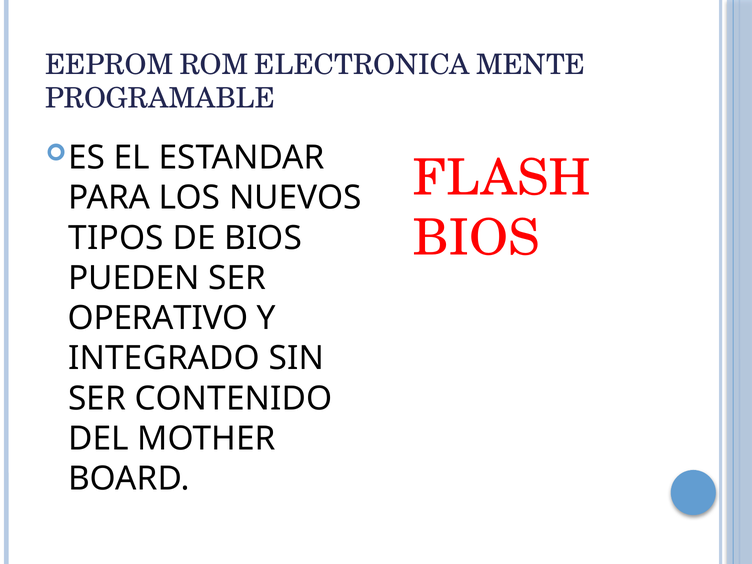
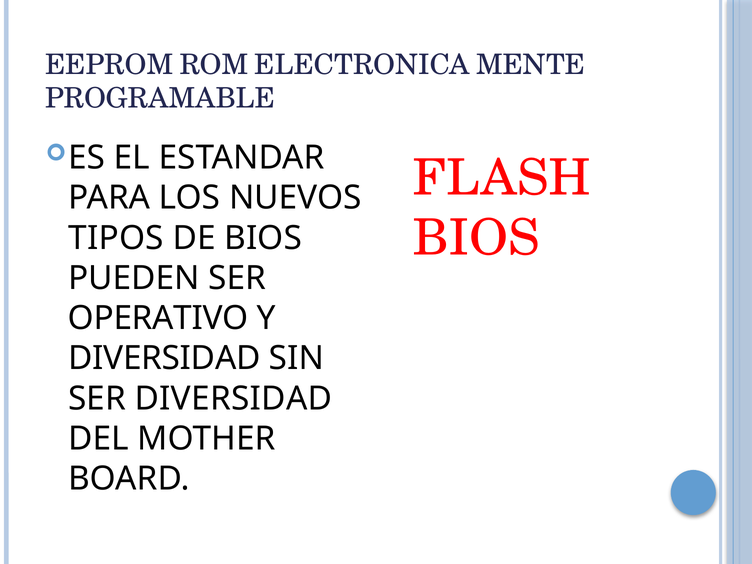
INTEGRADO at (164, 358): INTEGRADO -> DIVERSIDAD
SER CONTENIDO: CONTENIDO -> DIVERSIDAD
